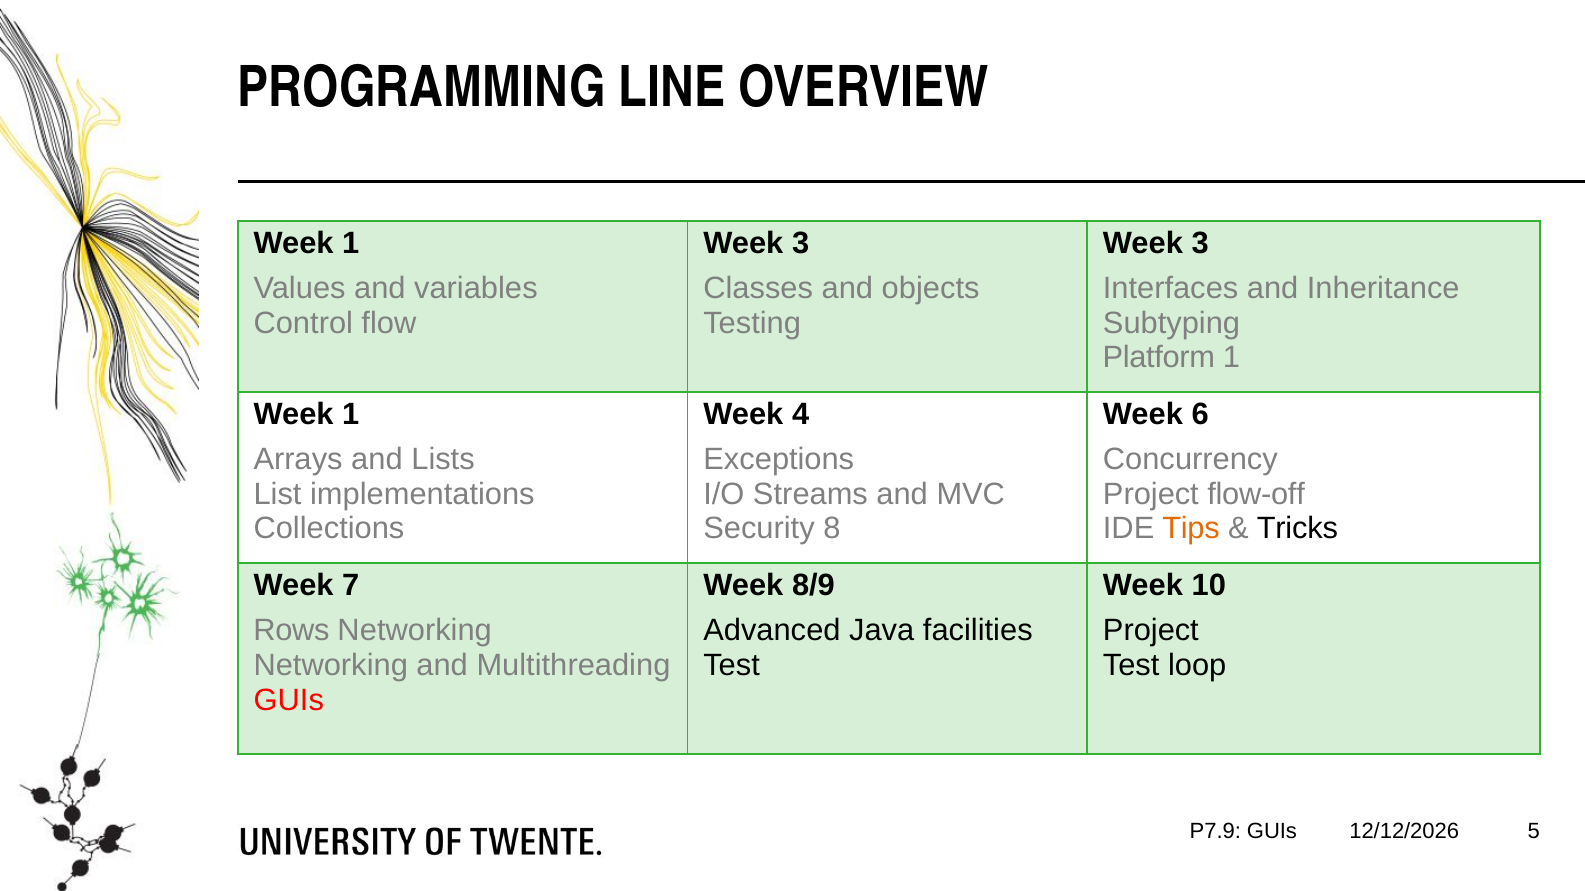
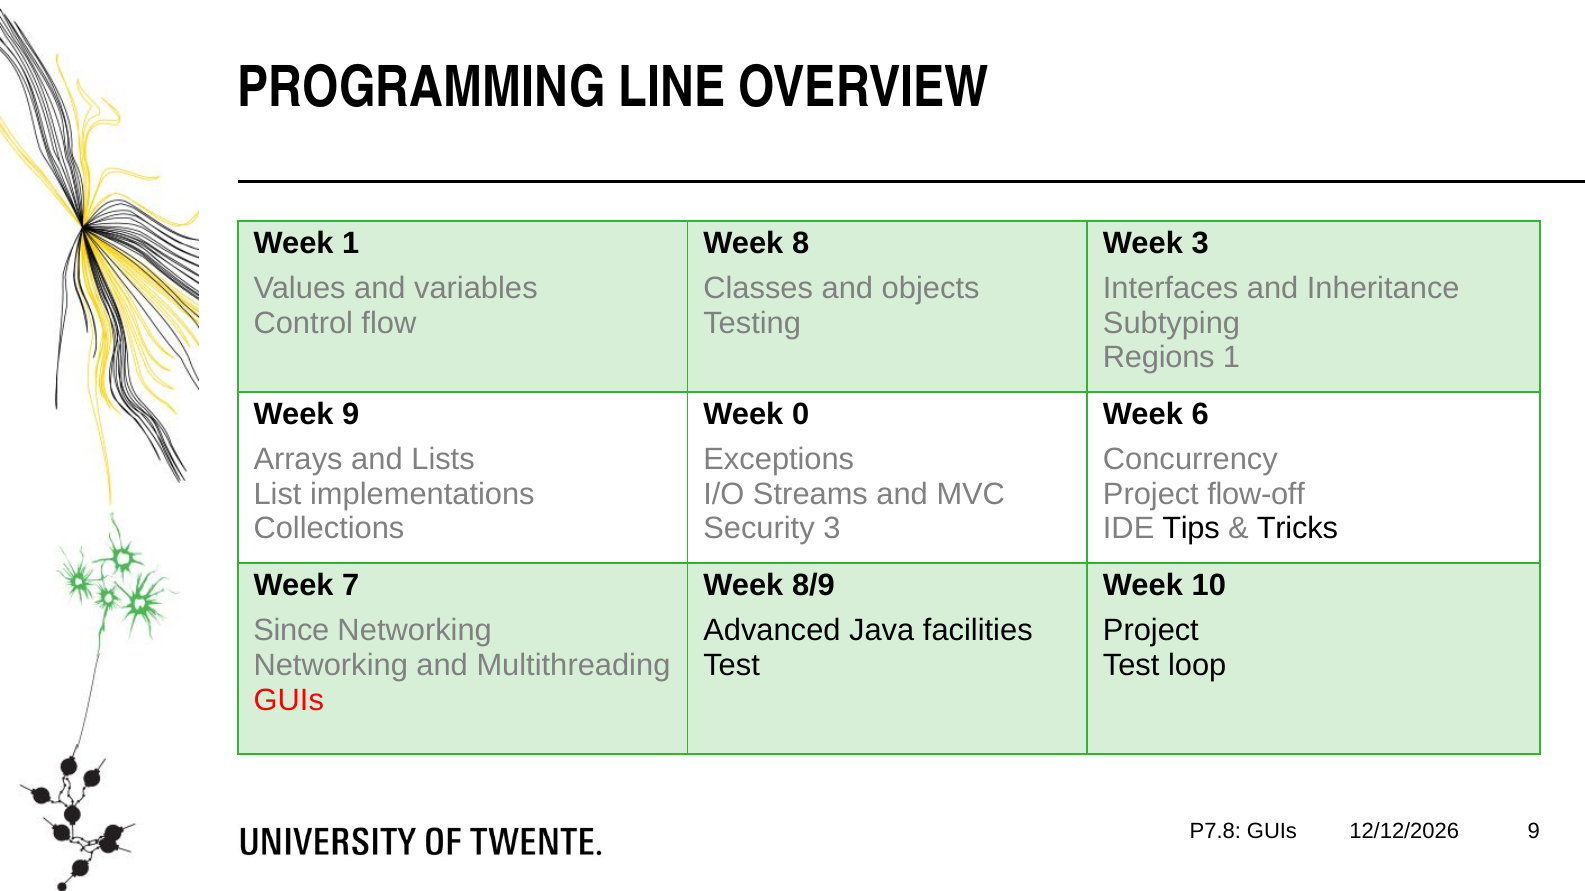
3 at (801, 244): 3 -> 8
Platform: Platform -> Regions
1 at (351, 415): 1 -> 9
4: 4 -> 0
Security 8: 8 -> 3
Tips colour: orange -> black
Rows: Rows -> Since
P7.9: P7.9 -> P7.8
GUIs 5: 5 -> 9
